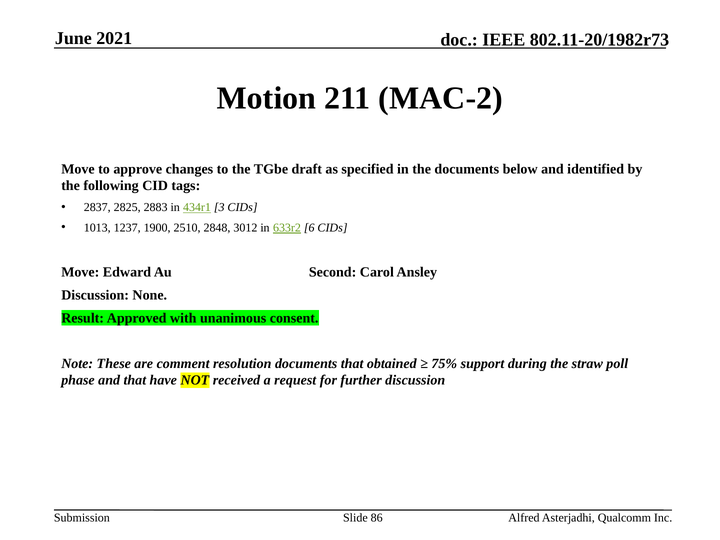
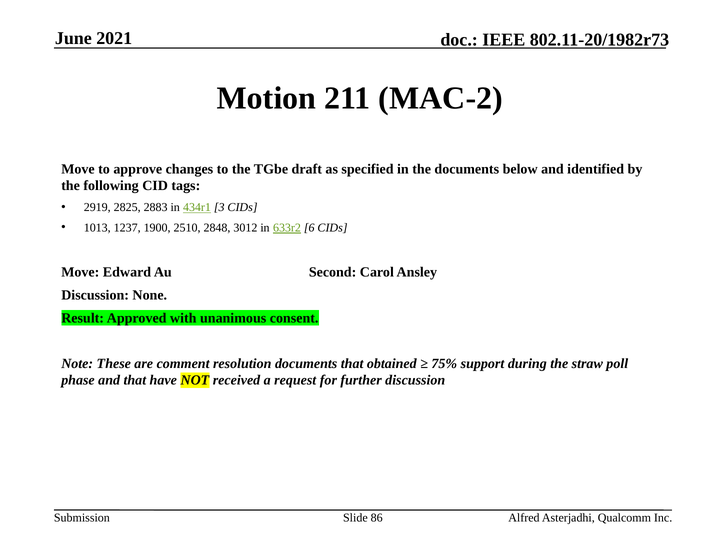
2837: 2837 -> 2919
